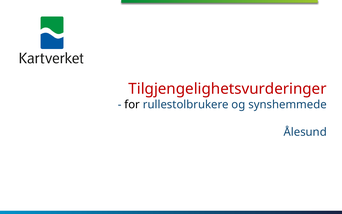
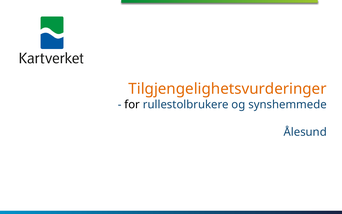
Tilgjengelighetsvurderinger colour: red -> orange
